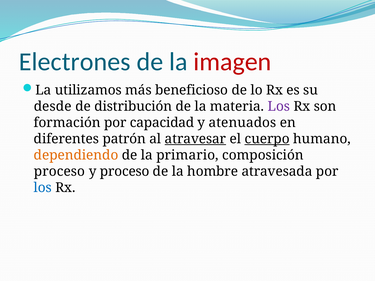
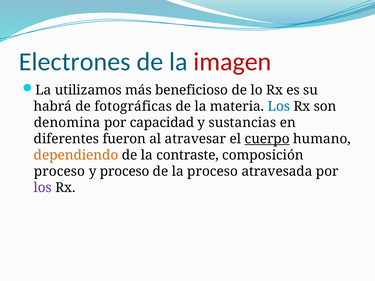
desde: desde -> habrá
distribución: distribución -> fotográficas
Los at (279, 107) colour: purple -> blue
formación: formación -> denomina
atenuados: atenuados -> sustancias
patrón: patrón -> fueron
atravesar underline: present -> none
primario: primario -> contraste
la hombre: hombre -> proceso
los at (43, 188) colour: blue -> purple
